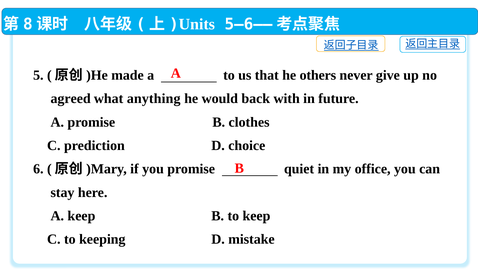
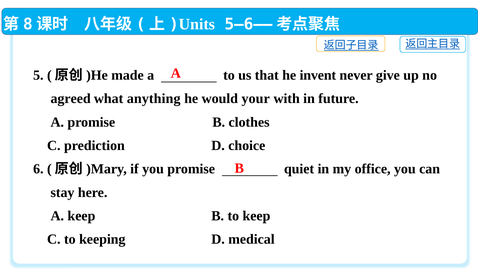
others: others -> invent
back: back -> your
mistake: mistake -> medical
